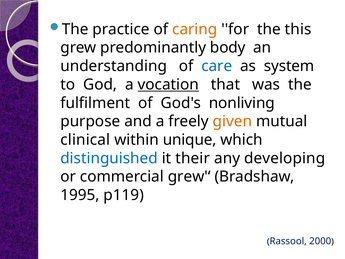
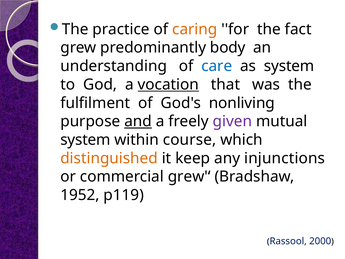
this: this -> fact
and underline: none -> present
given colour: orange -> purple
clinical at (85, 140): clinical -> system
unique: unique -> course
distinguished colour: blue -> orange
their: their -> keep
developing: developing -> injunctions
1995: 1995 -> 1952
